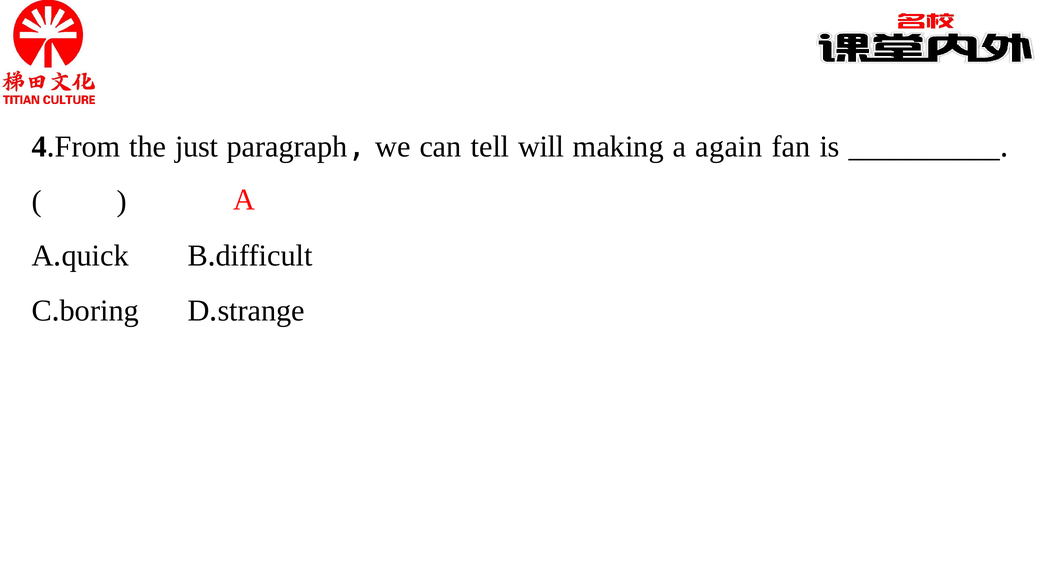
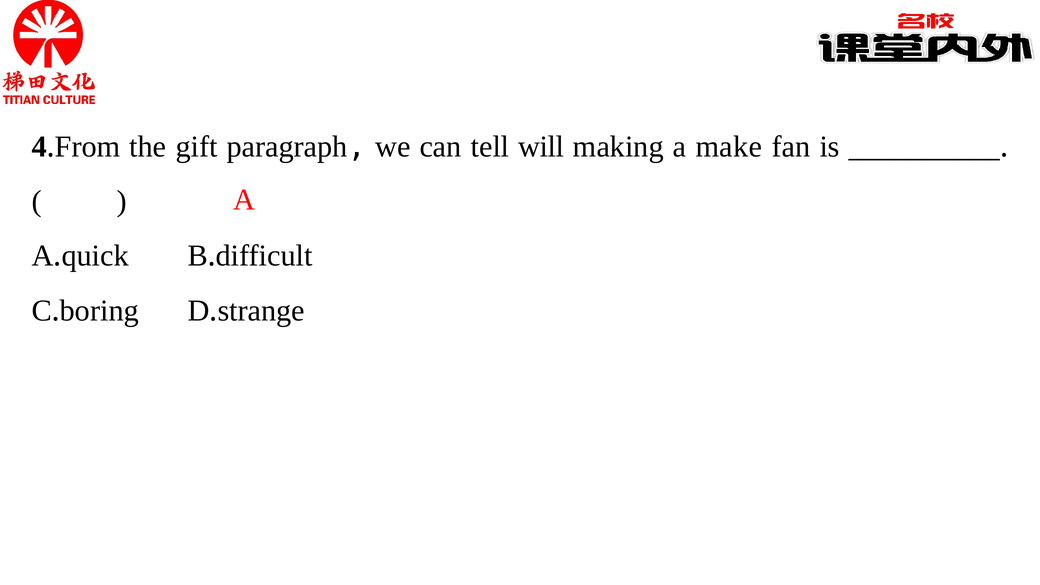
just: just -> gift
again: again -> make
